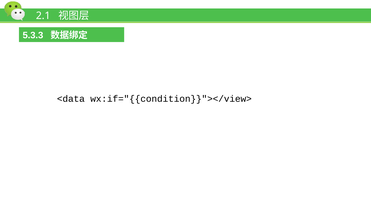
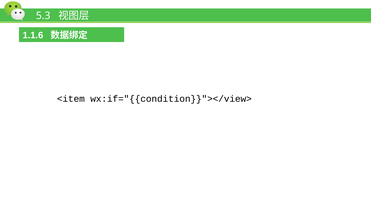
2.1: 2.1 -> 5.3
5.3.3: 5.3.3 -> 1.1.6
<data: <data -> <item
